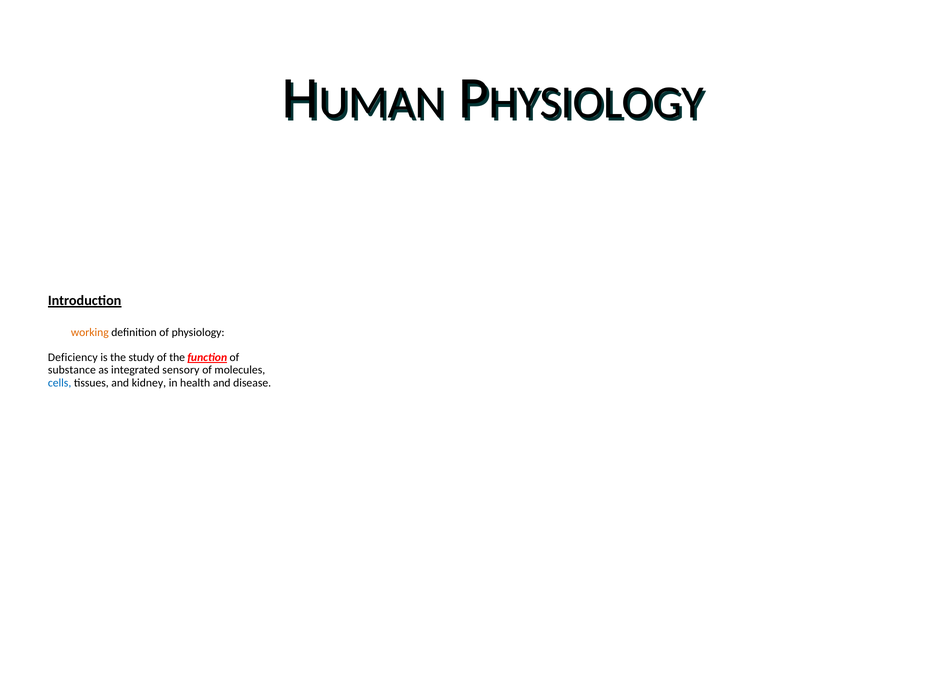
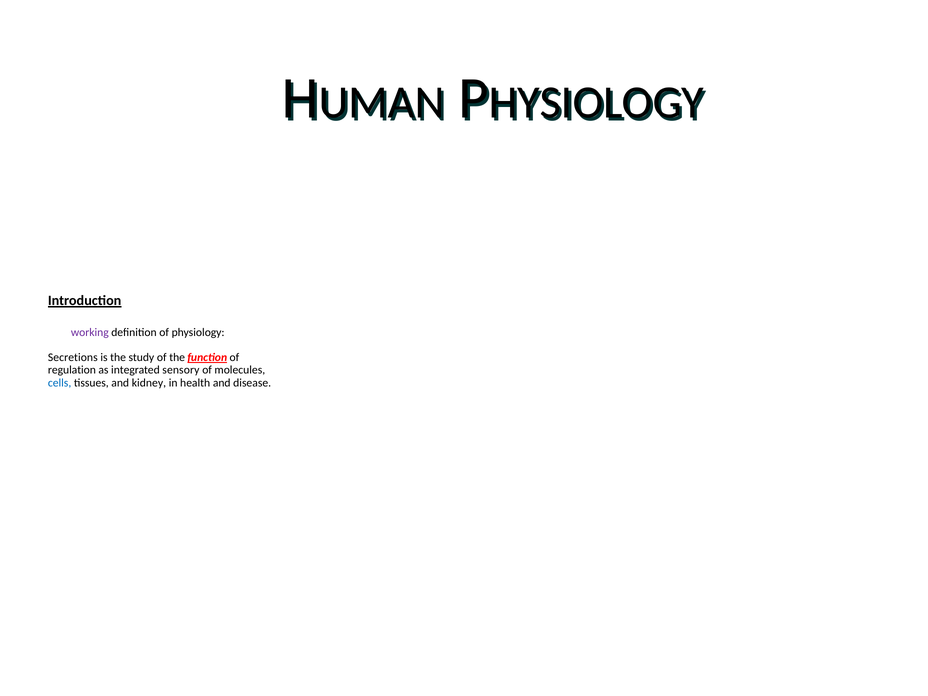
working colour: orange -> purple
Deficiency: Deficiency -> Secretions
substance: substance -> regulation
